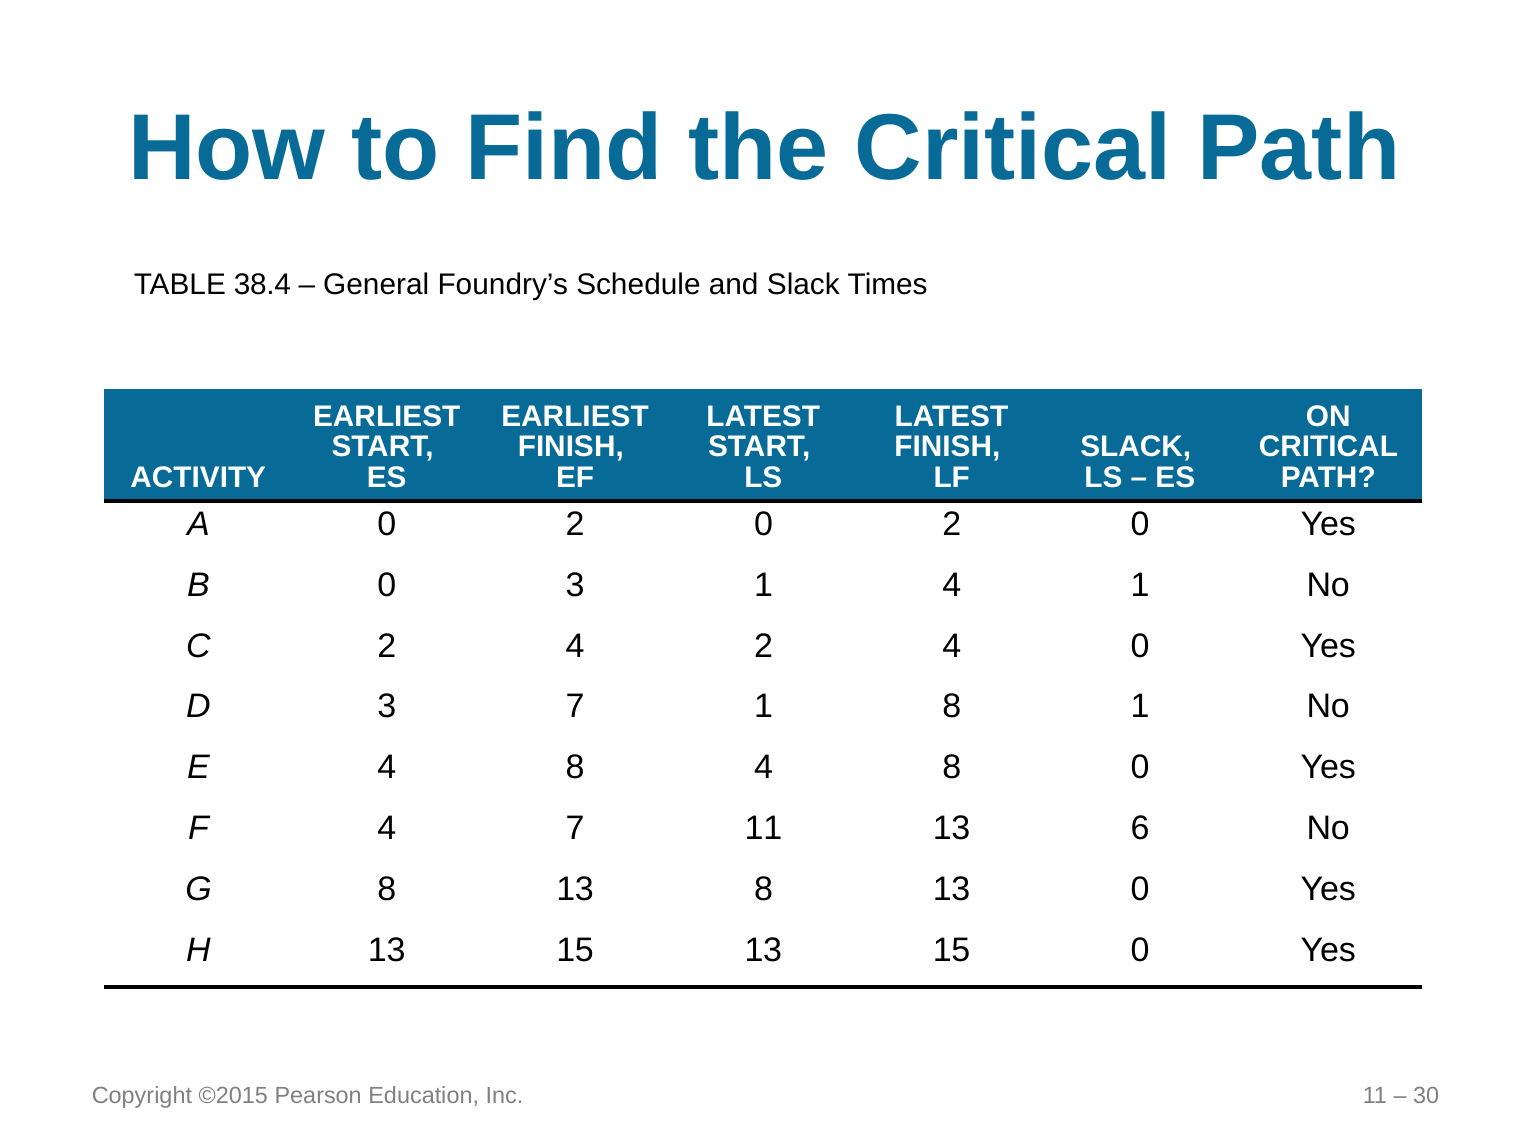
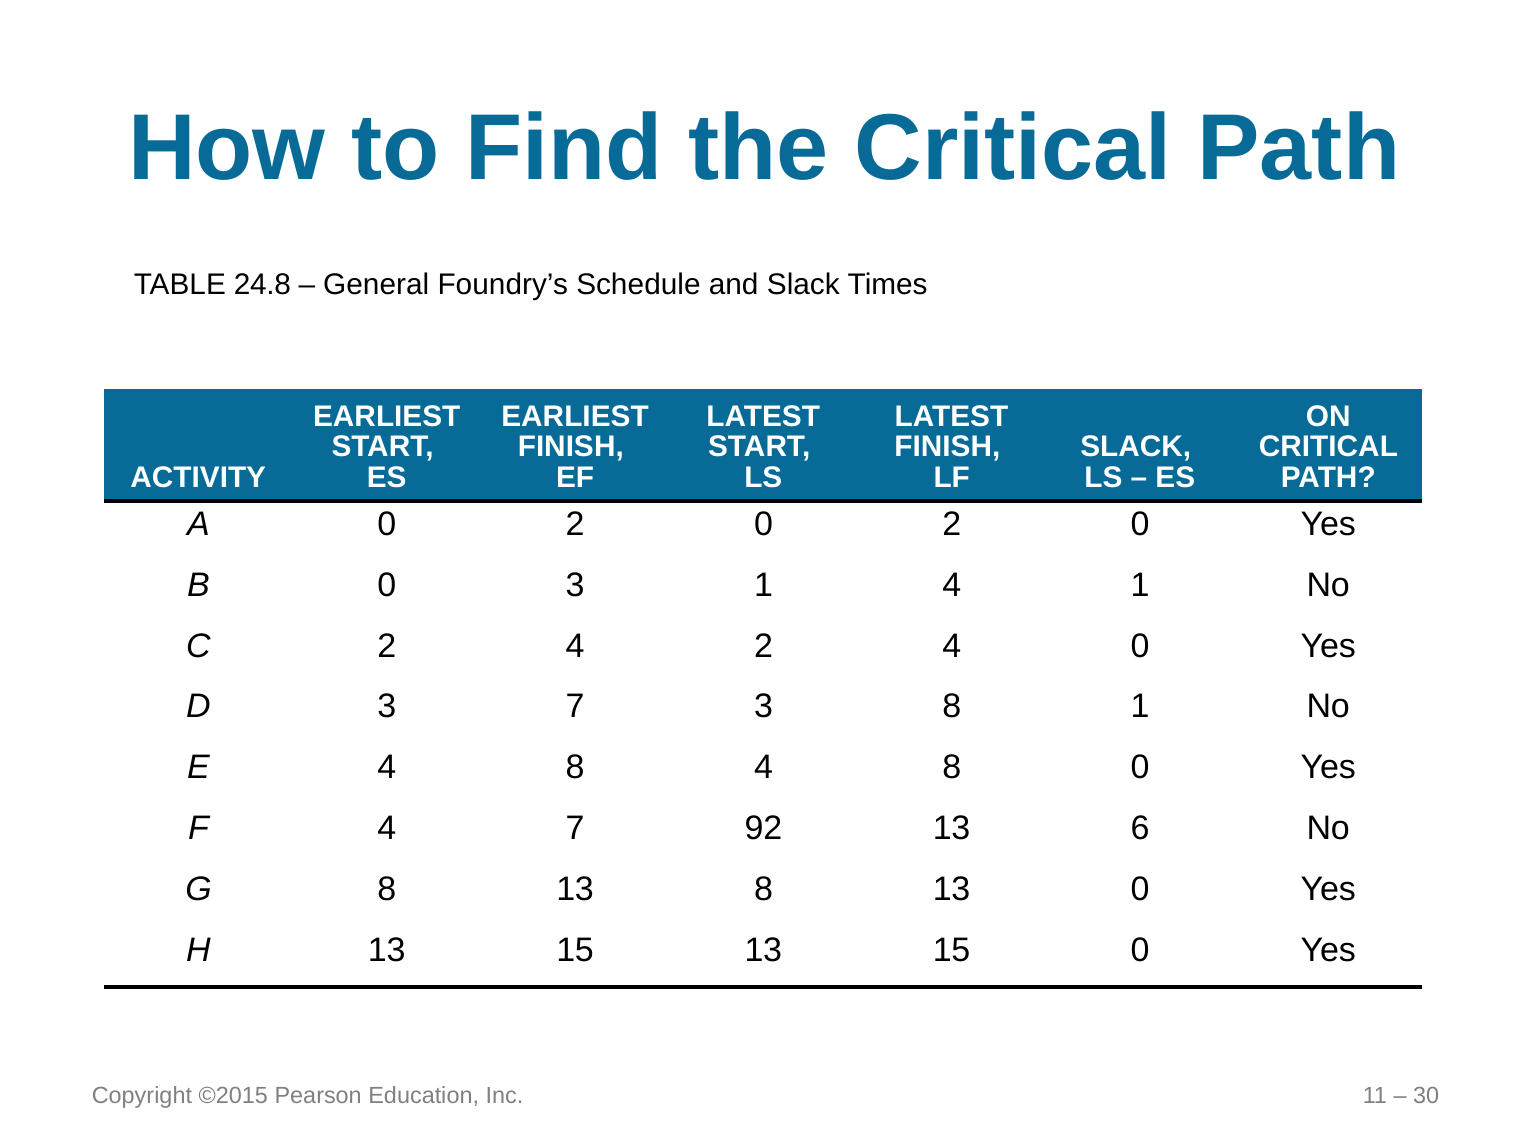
38.4: 38.4 -> 24.8
7 1: 1 -> 3
7 11: 11 -> 92
